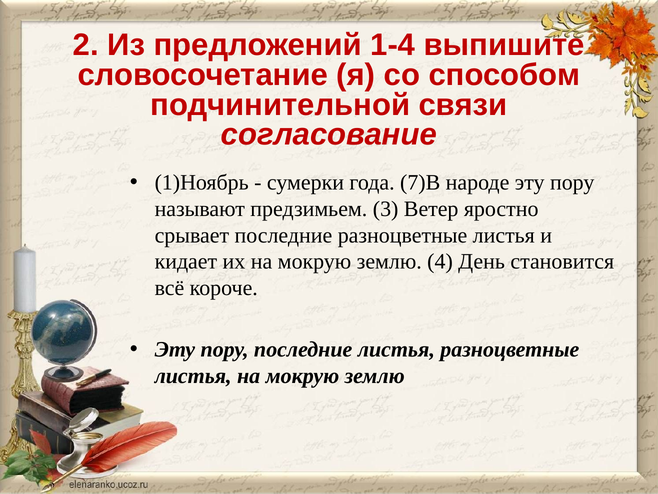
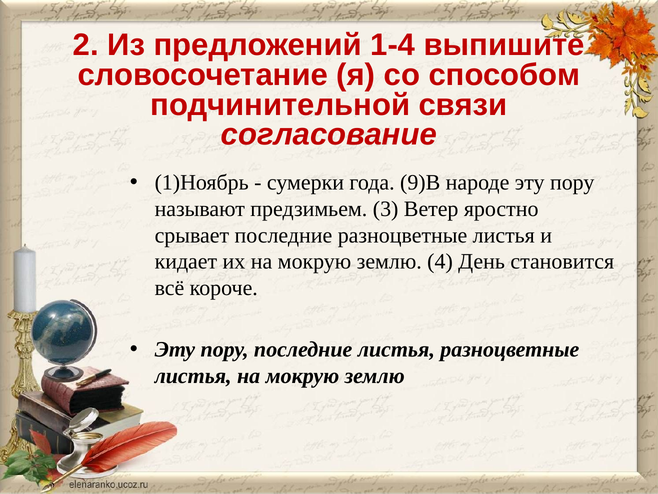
7)В: 7)В -> 9)В
